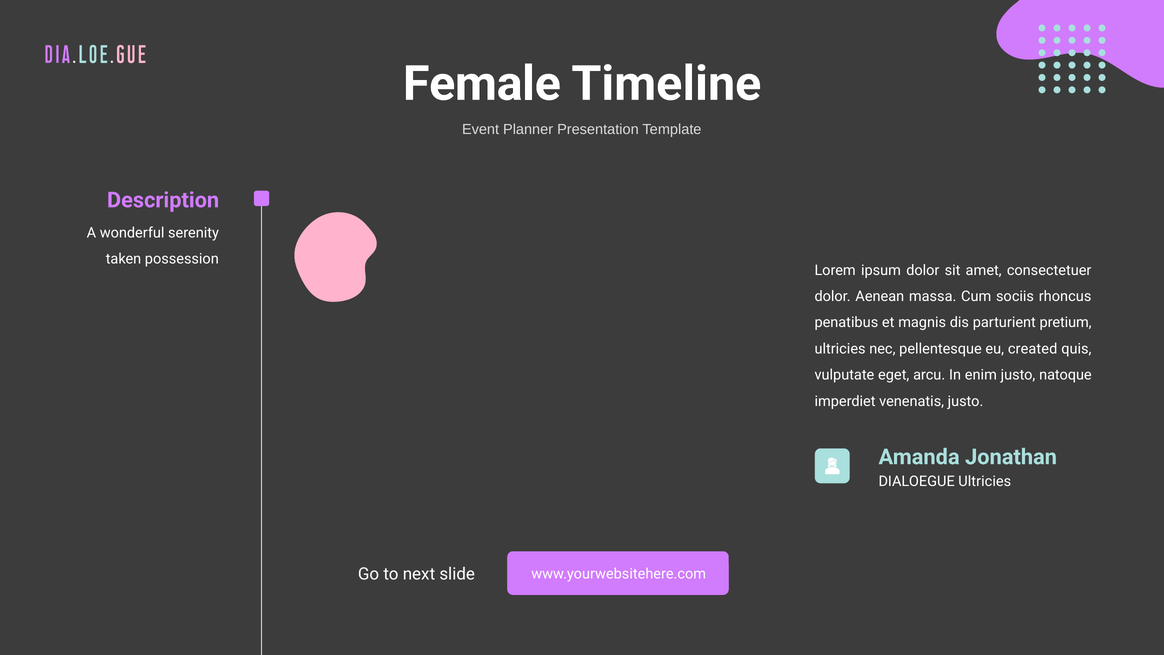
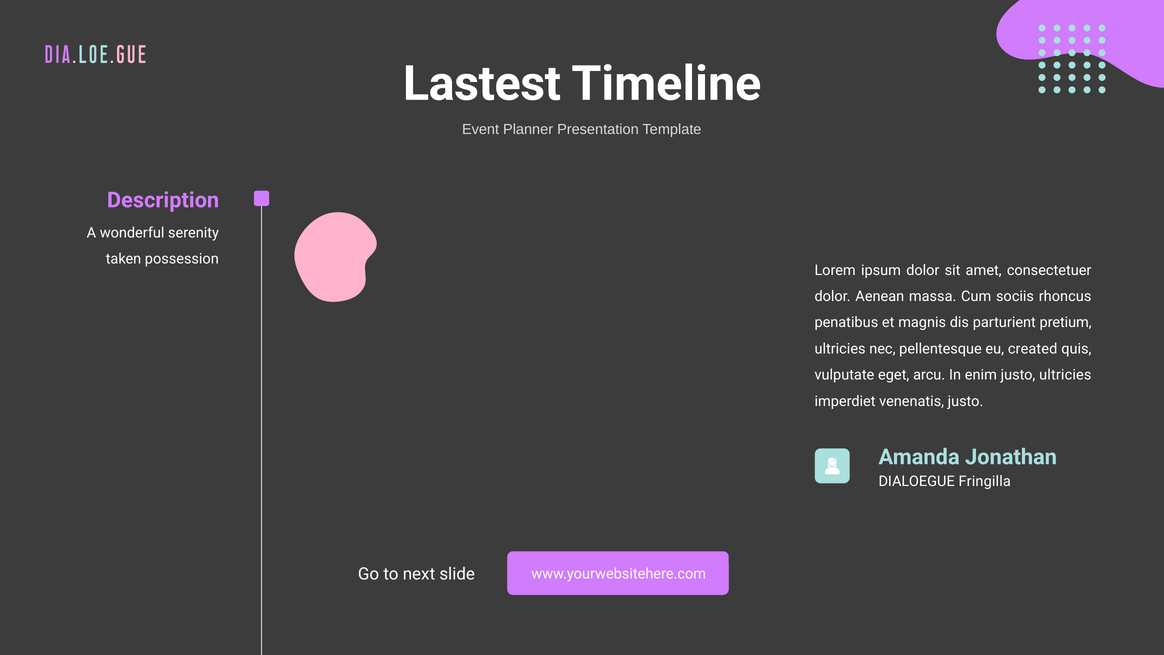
Female: Female -> Lastest
justo natoque: natoque -> ultricies
DIALOEGUE Ultricies: Ultricies -> Fringilla
